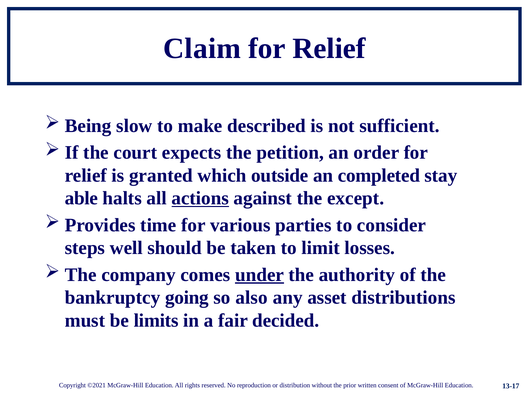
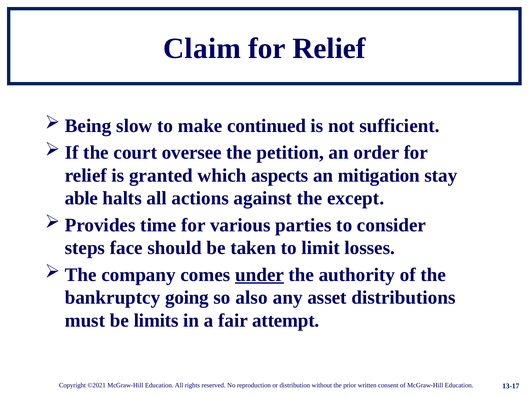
described: described -> continued
expects: expects -> oversee
outside: outside -> aspects
completed: completed -> mitigation
actions underline: present -> none
well: well -> face
decided: decided -> attempt
